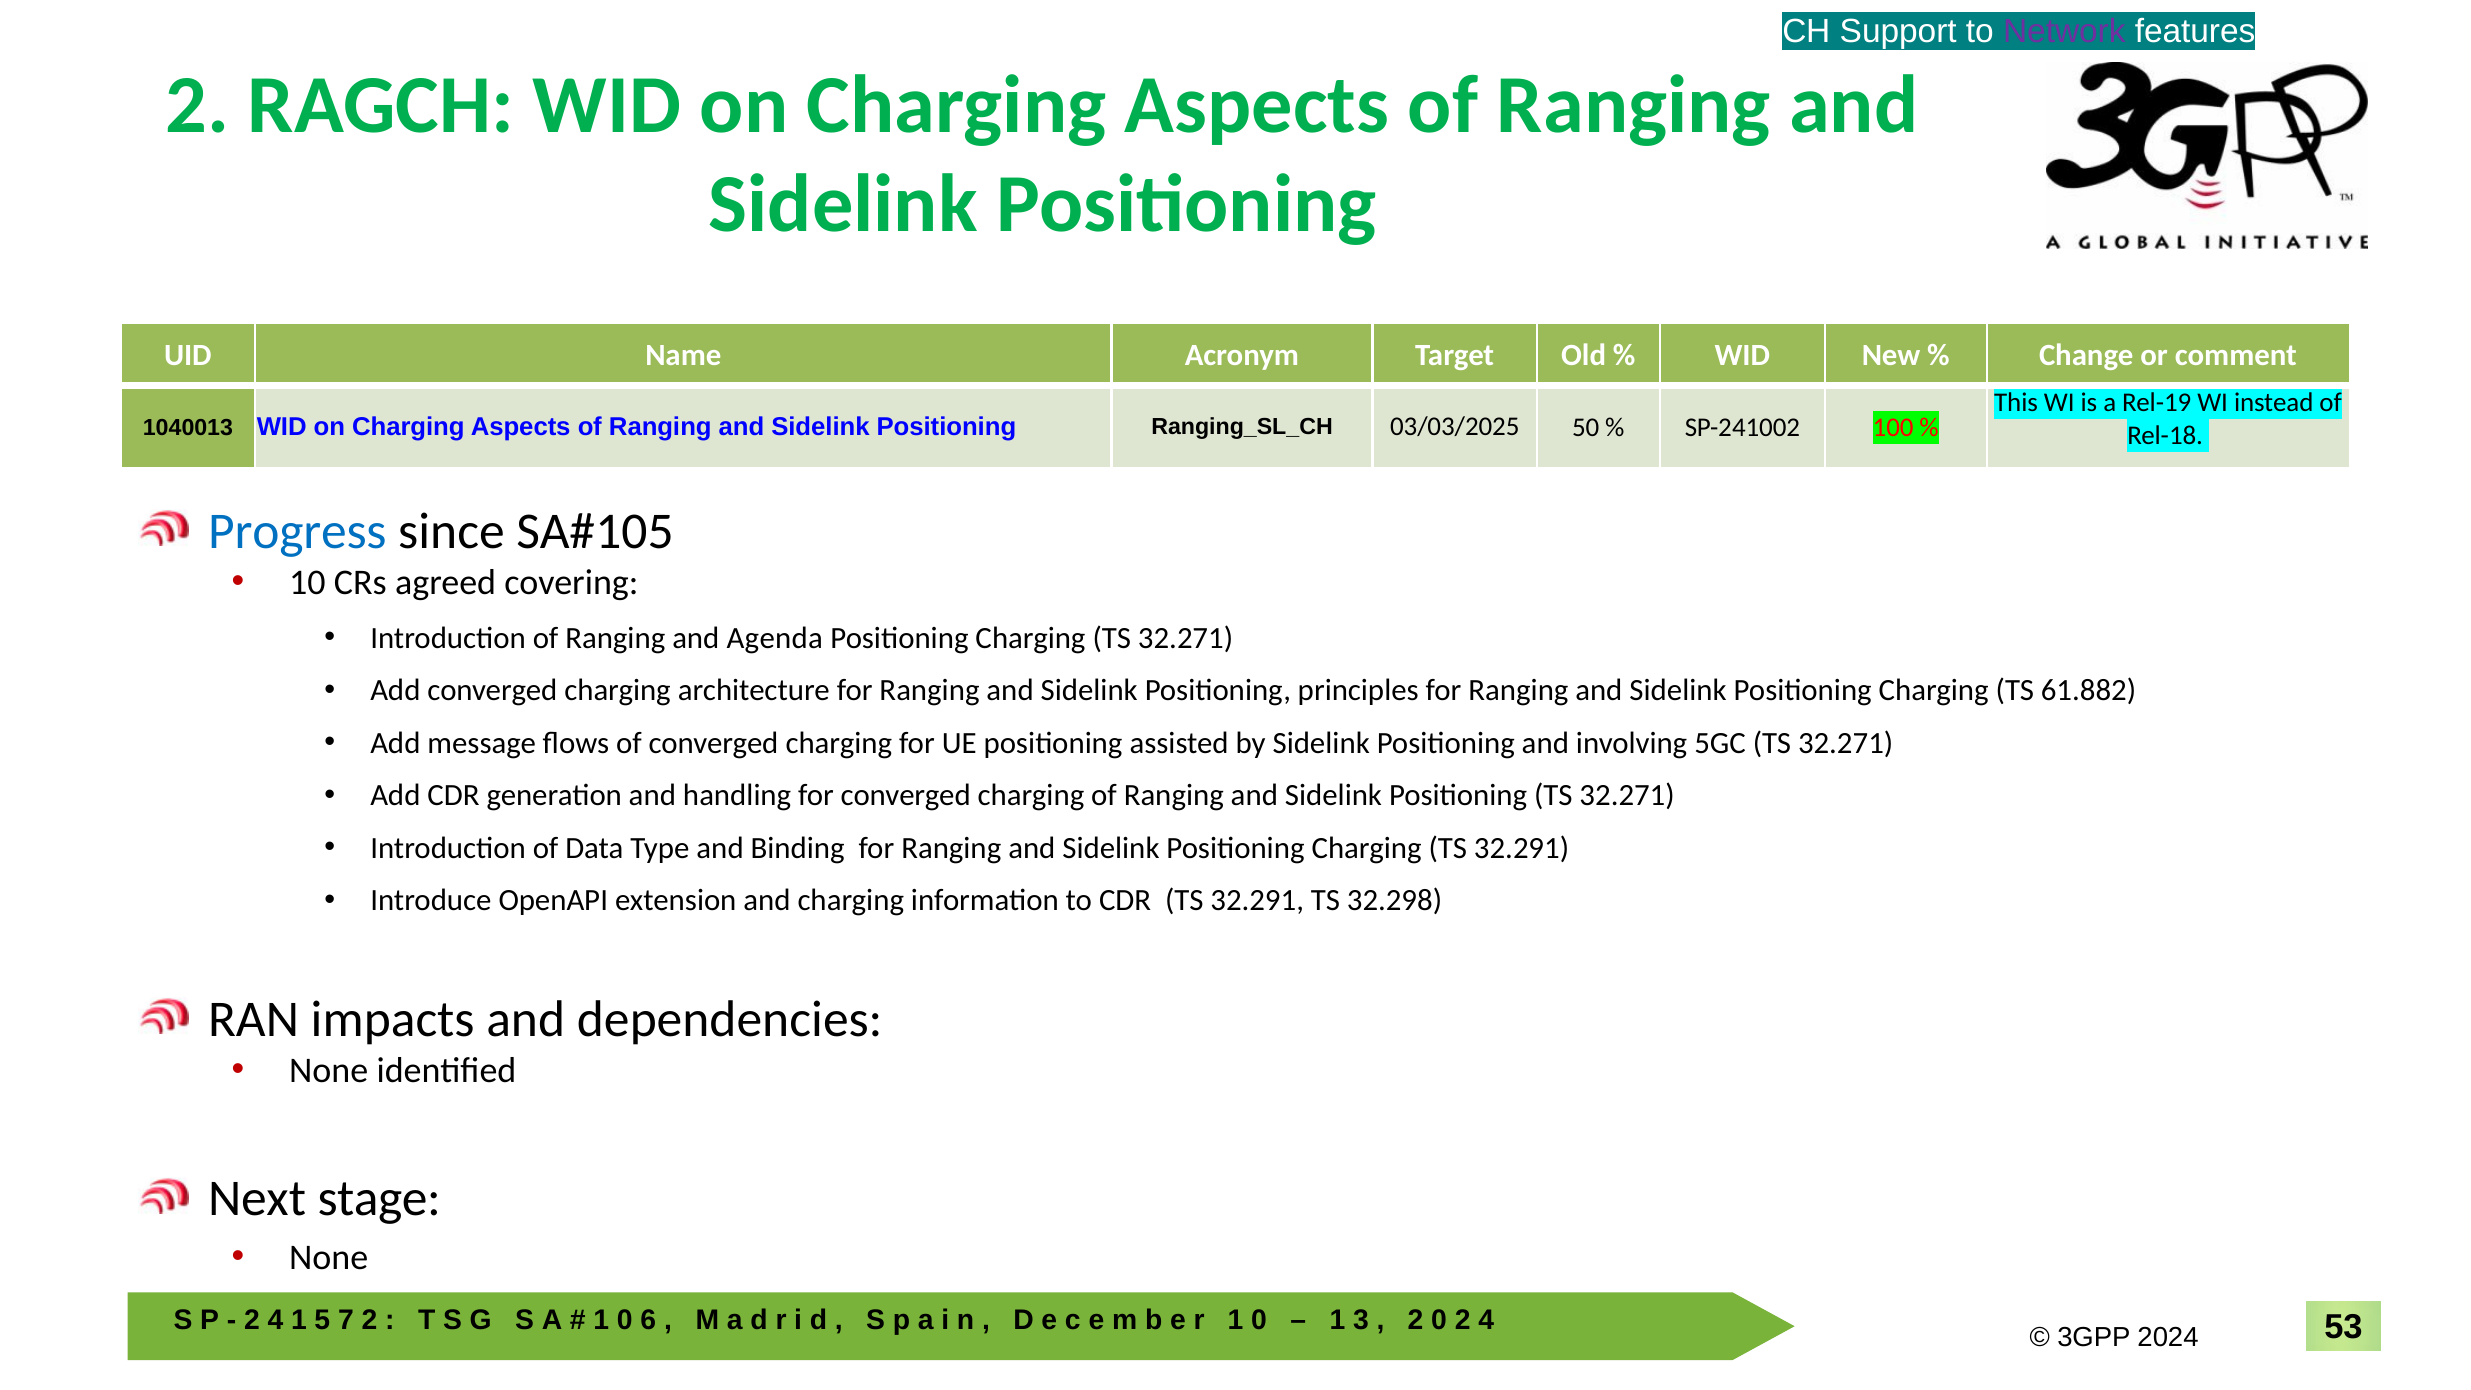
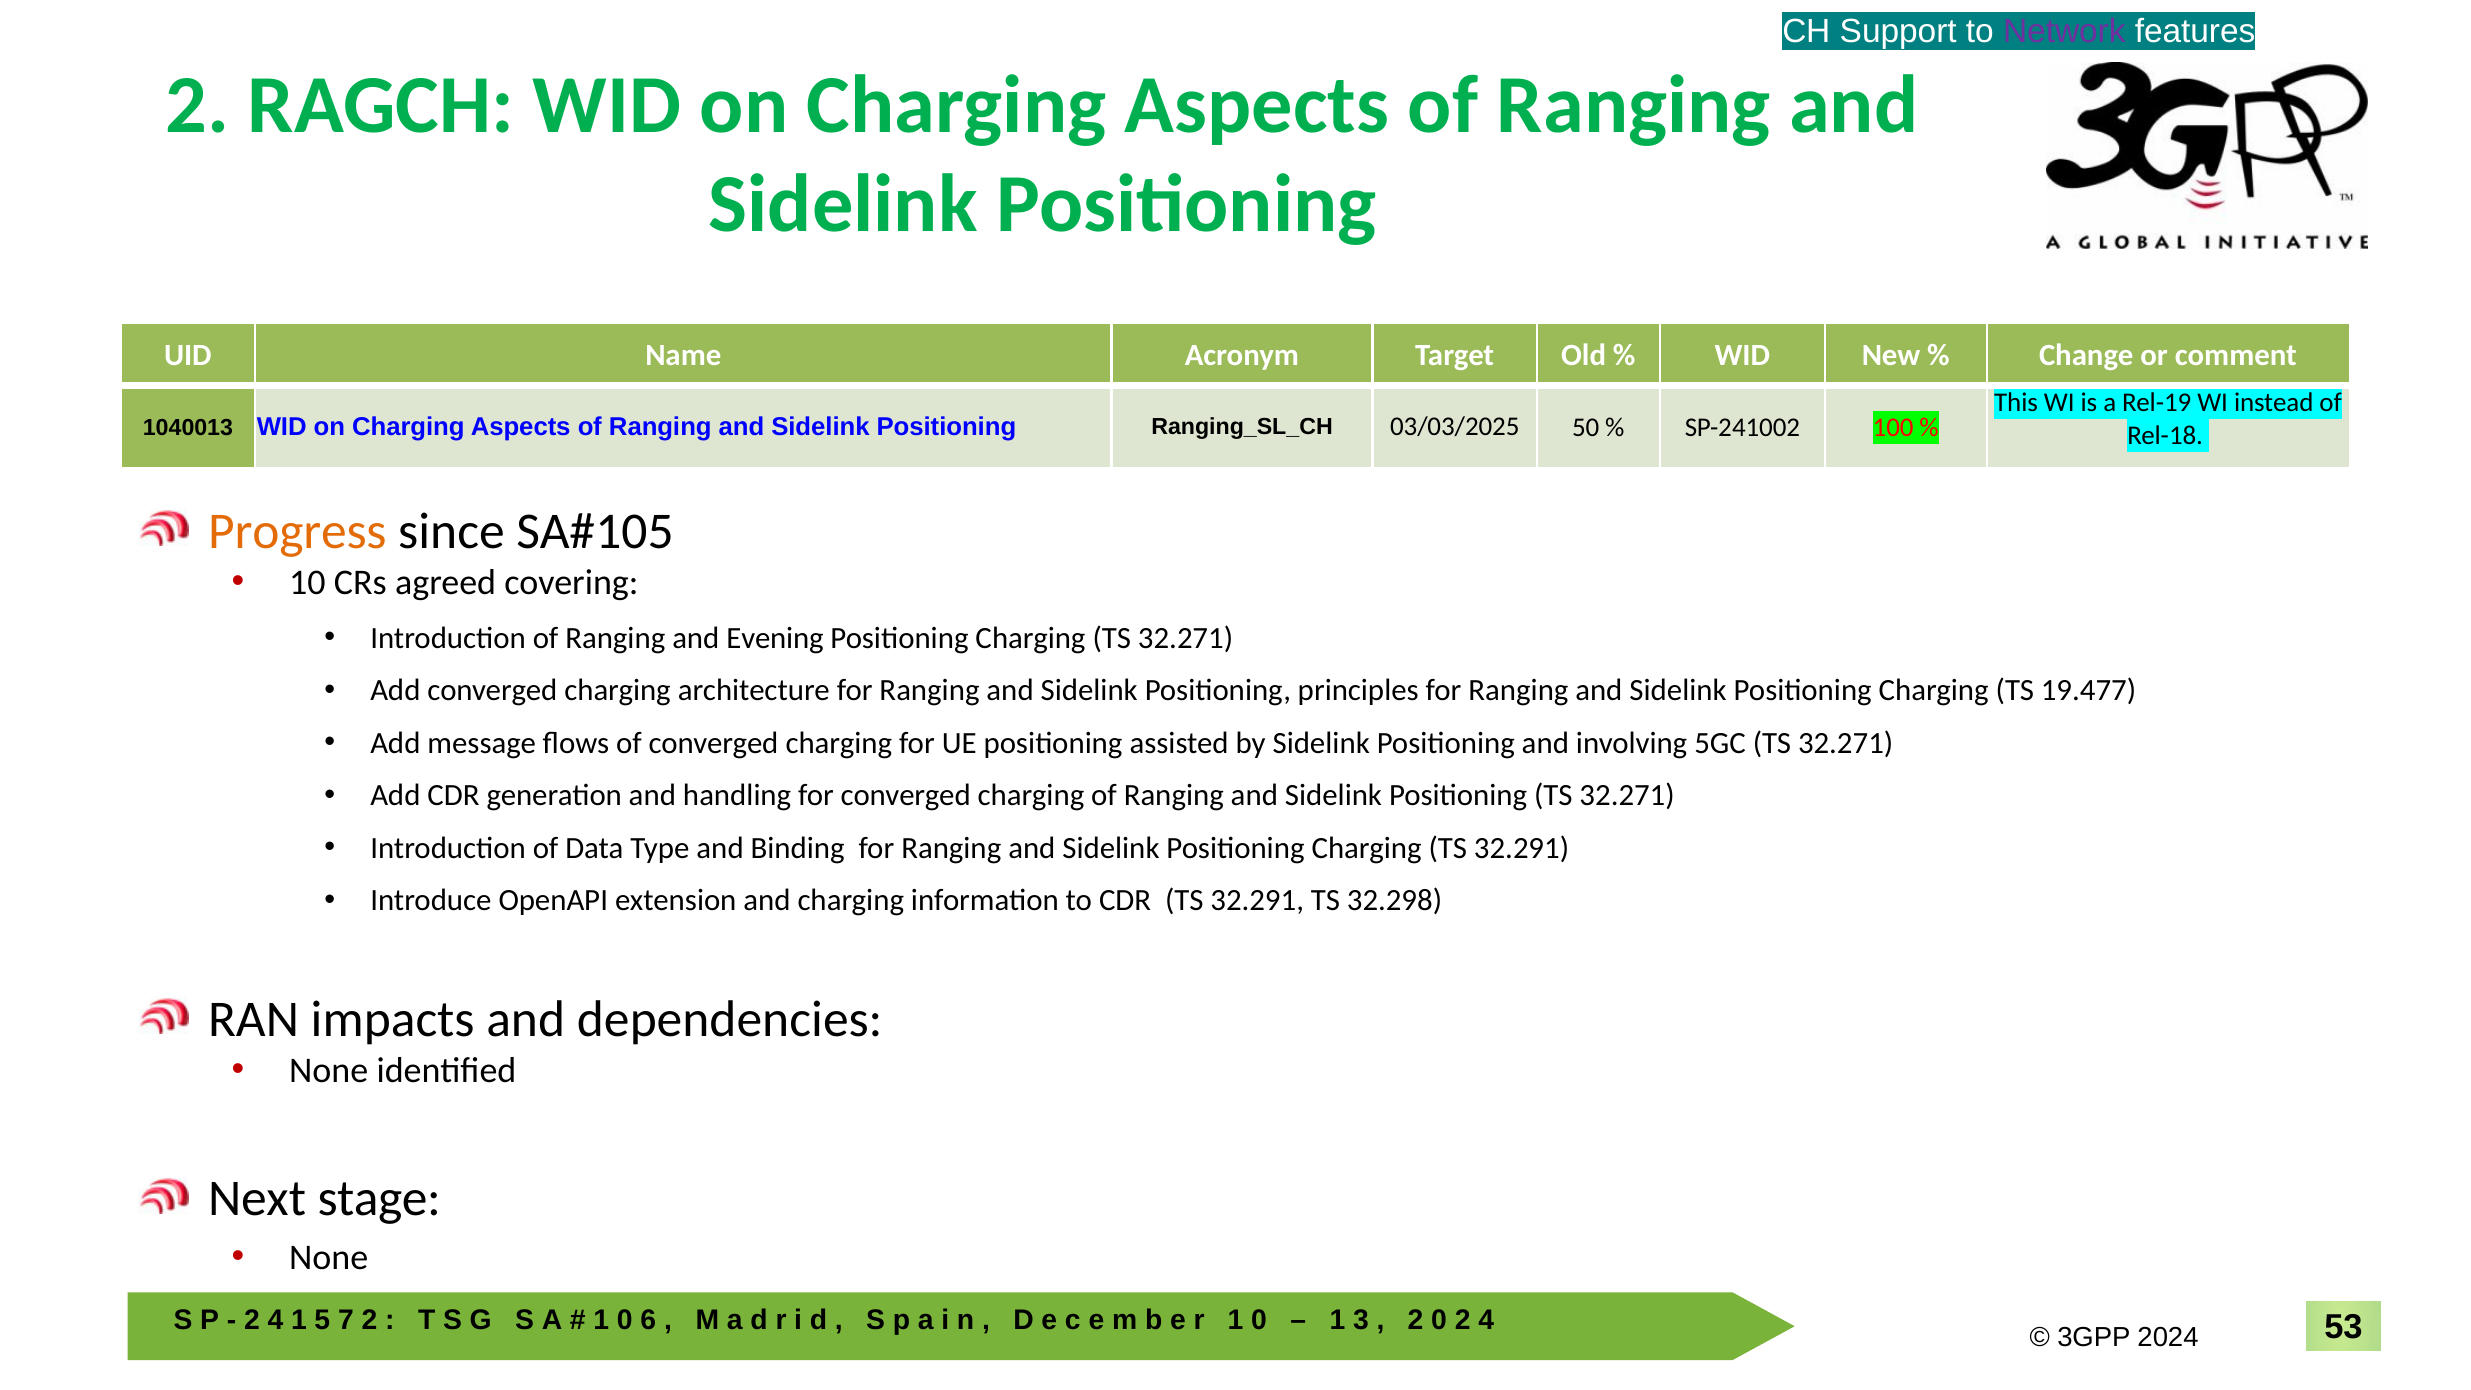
Progress colour: blue -> orange
Agenda: Agenda -> Evening
61.882: 61.882 -> 19.477
